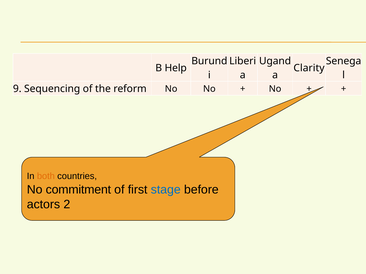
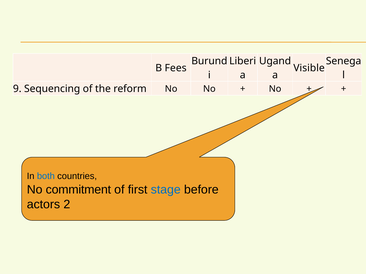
Help: Help -> Fees
Clarity: Clarity -> Visible
both colour: orange -> blue
